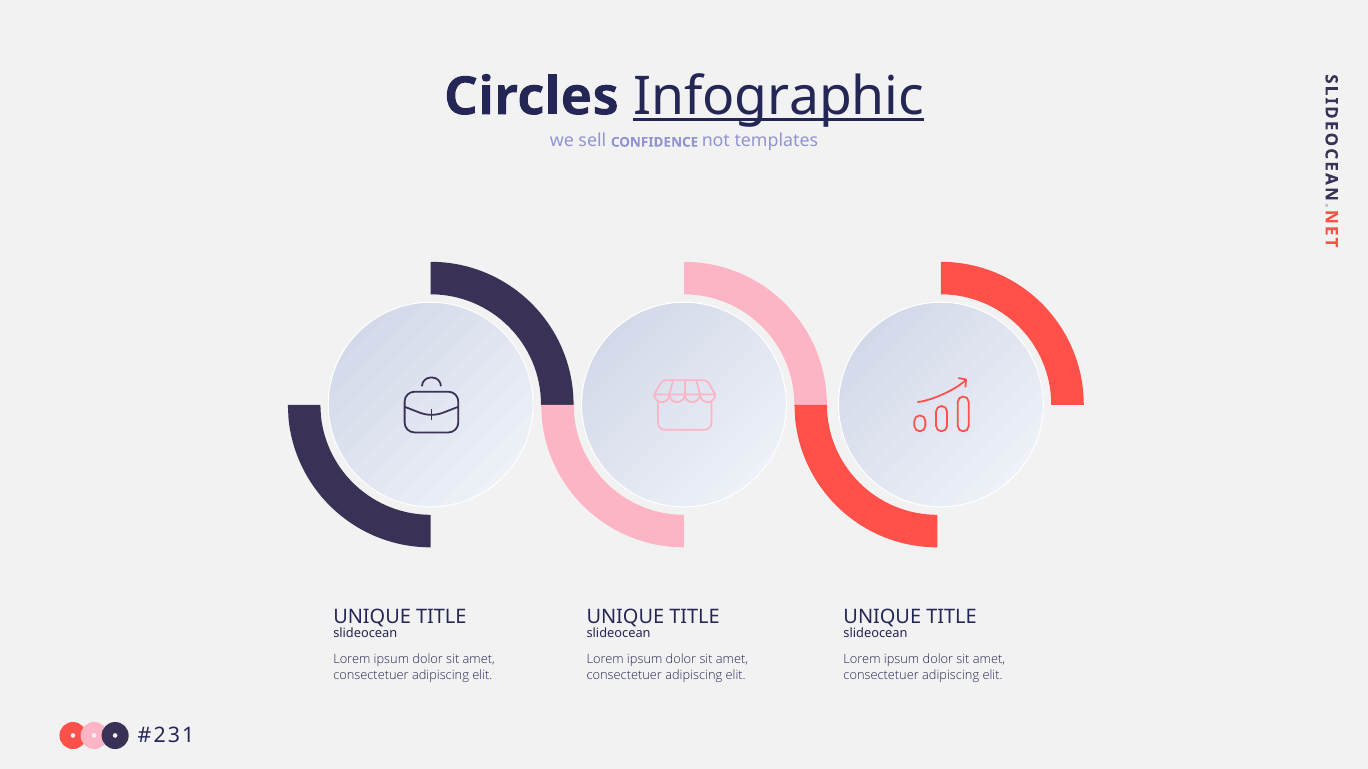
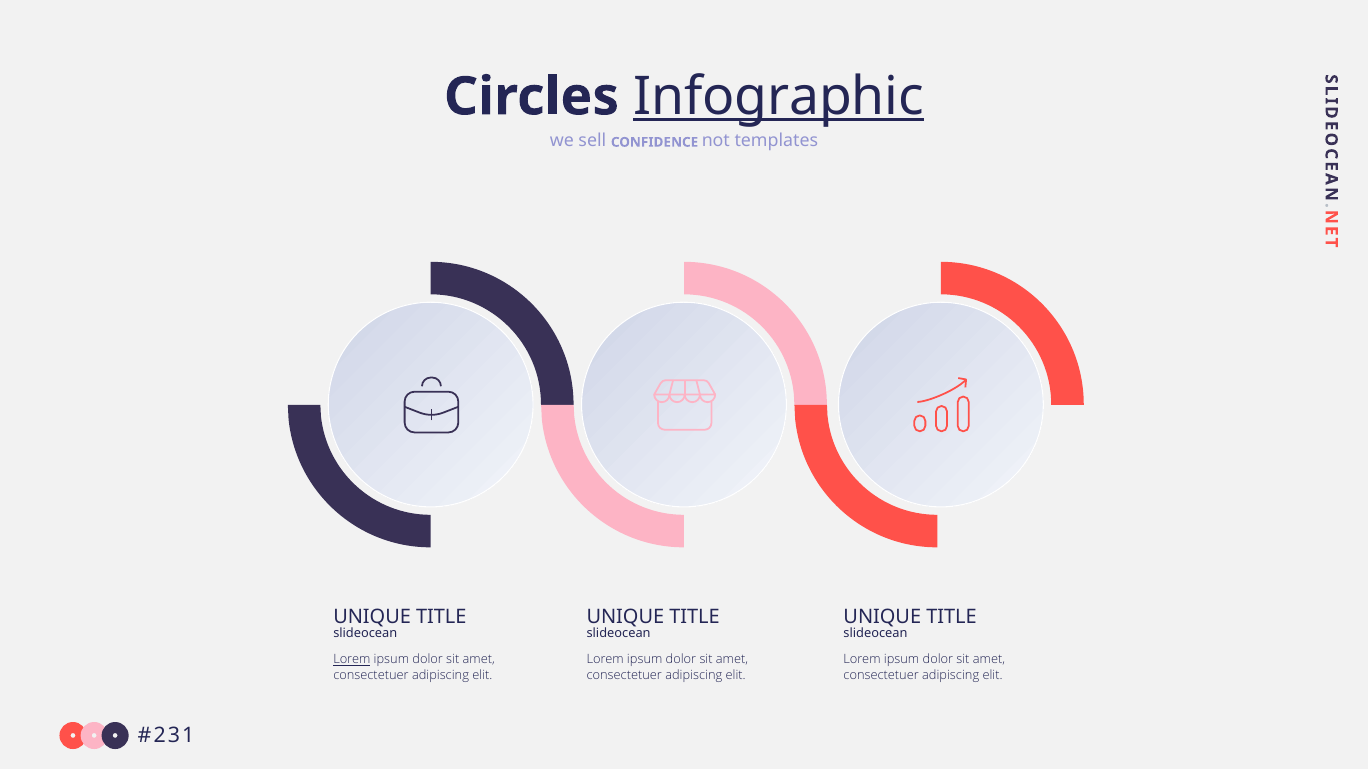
Lorem at (352, 660) underline: none -> present
